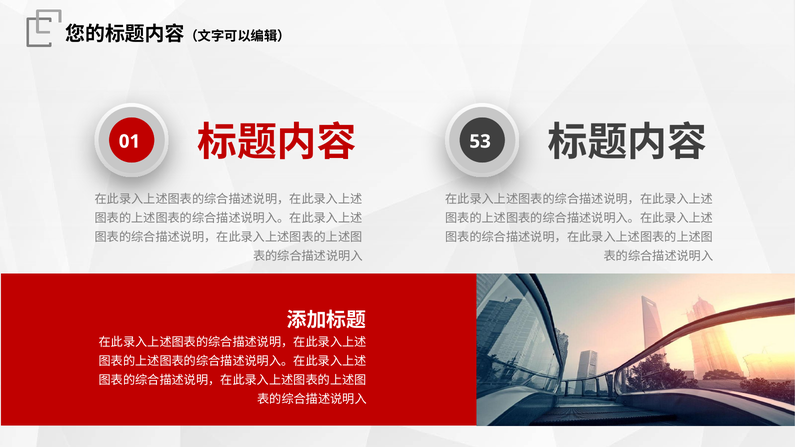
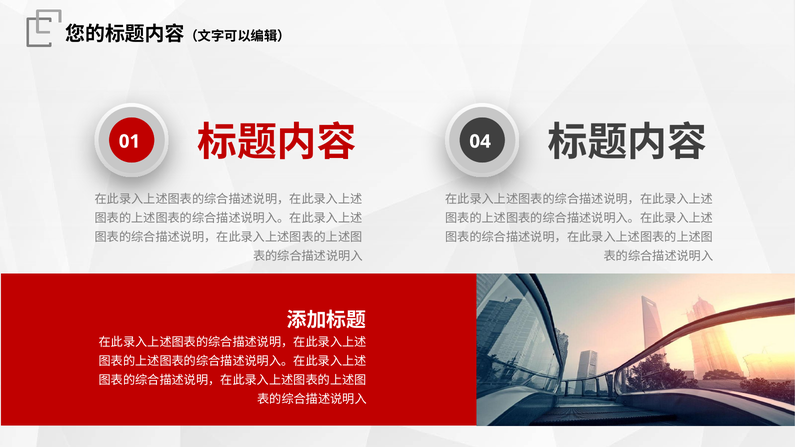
53: 53 -> 04
